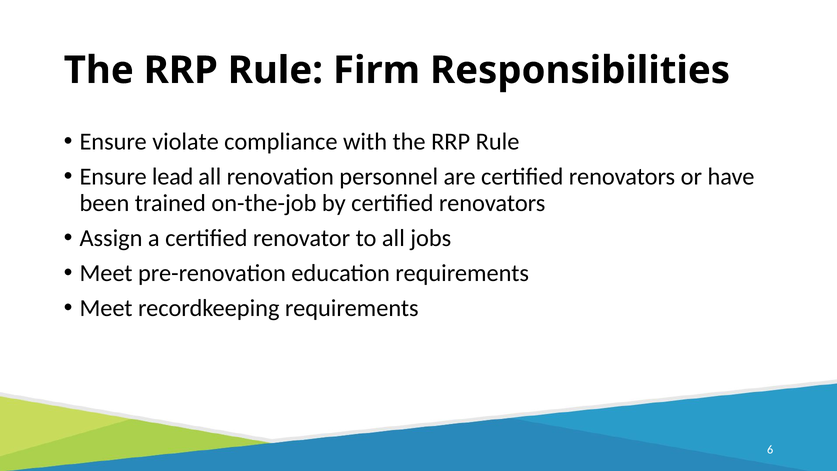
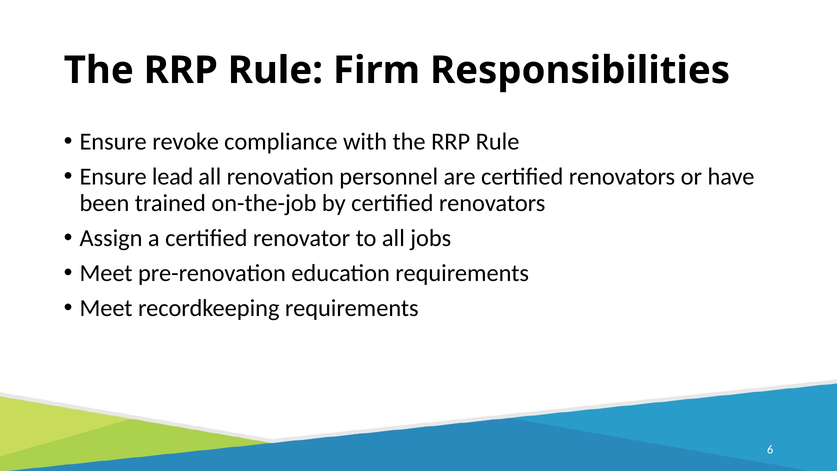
violate: violate -> revoke
